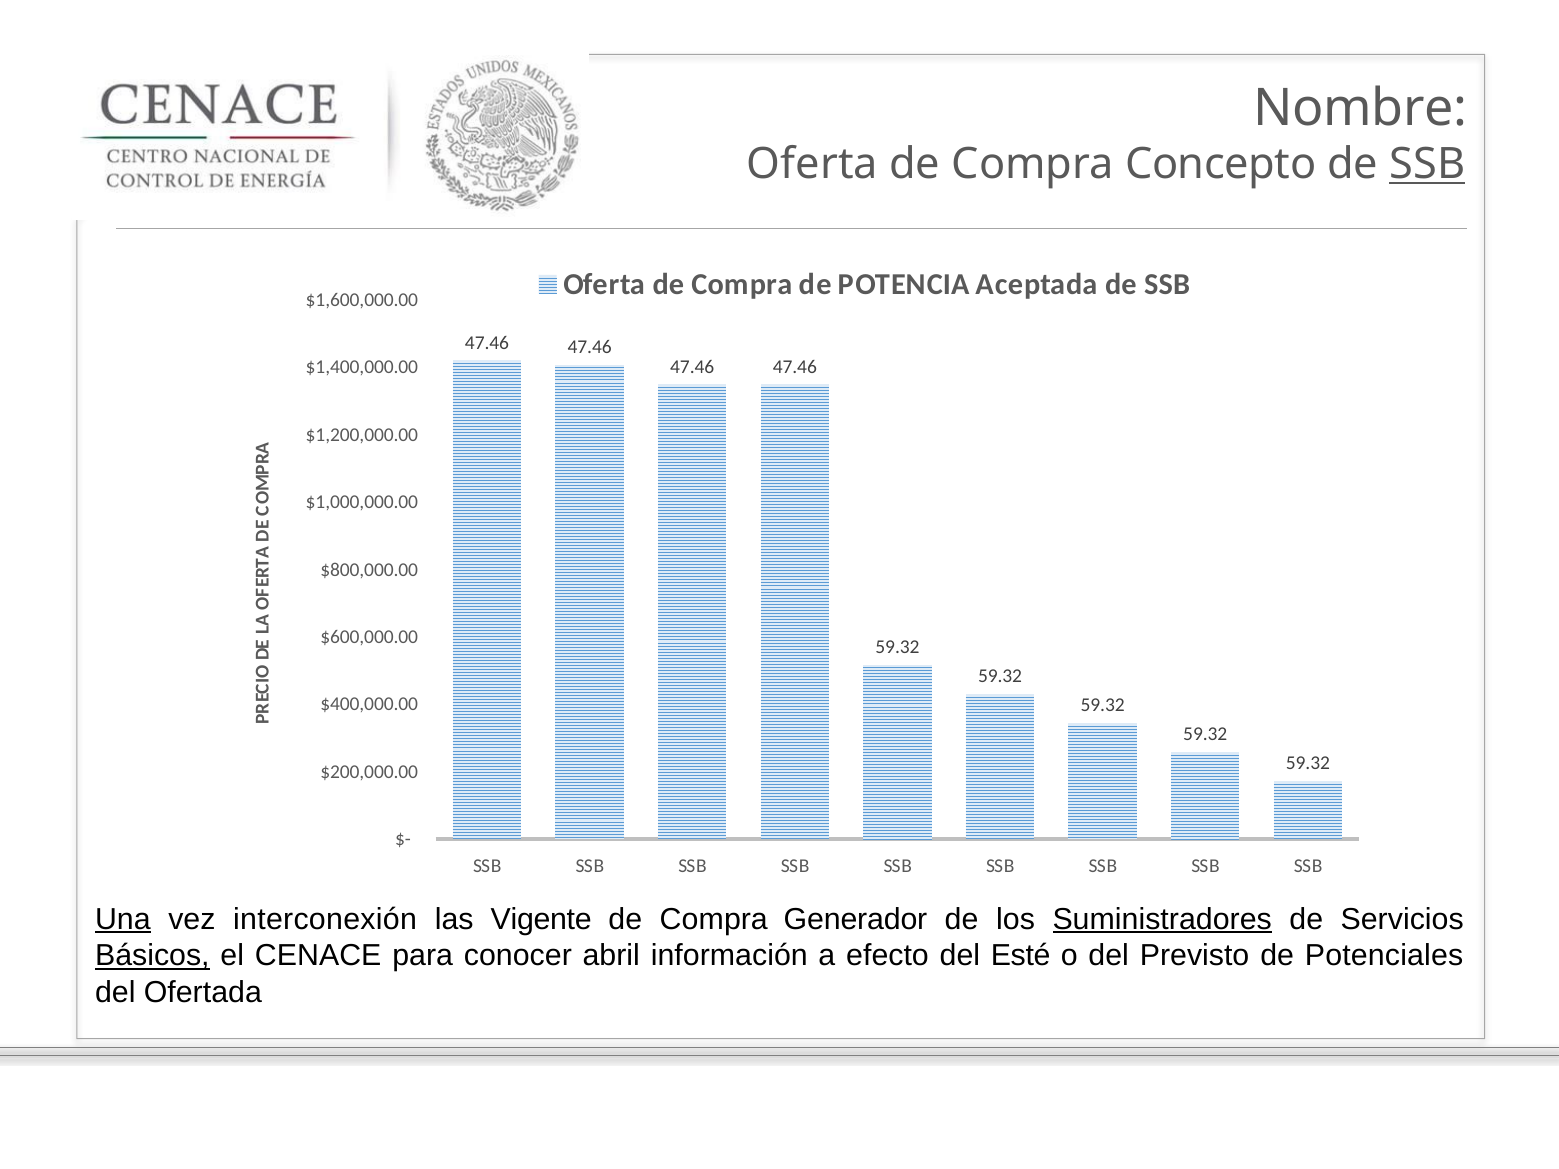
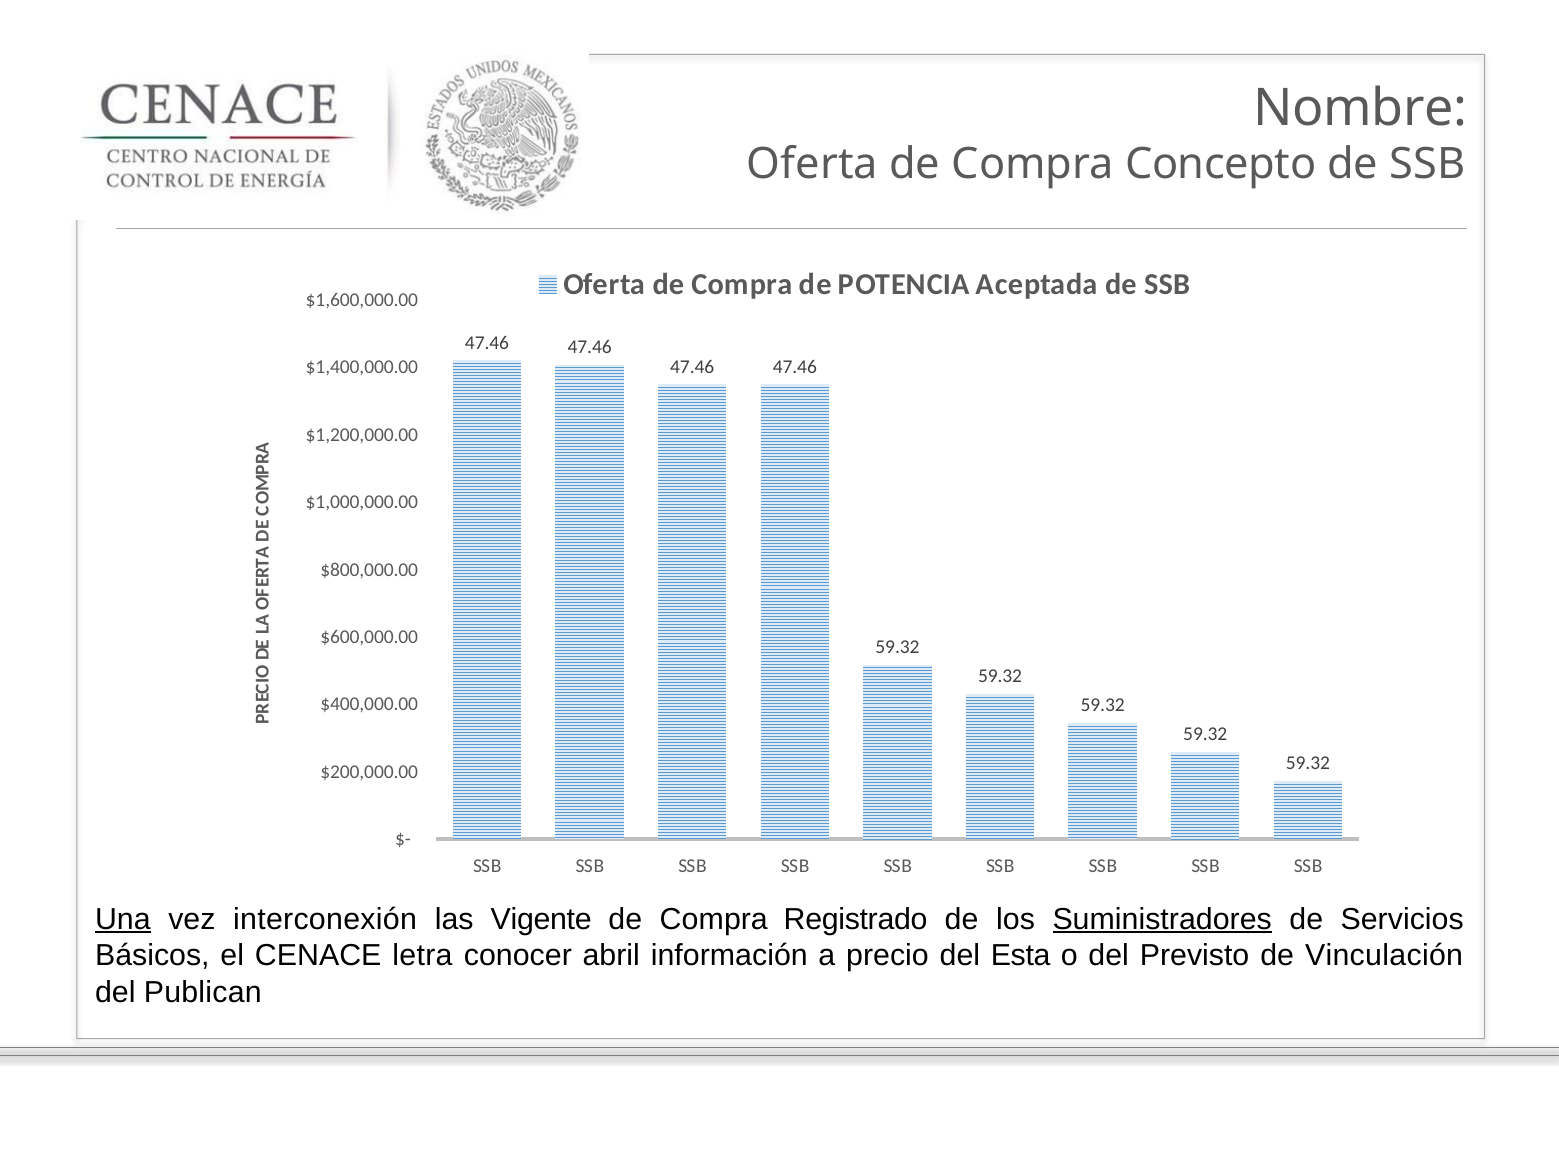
SSB at (1427, 165) underline: present -> none
Generador: Generador -> Registrado
Básicos underline: present -> none
para: para -> letra
efecto: efecto -> precio
Esté: Esté -> Esta
Potenciales: Potenciales -> Vinculación
Ofertada: Ofertada -> Publican
